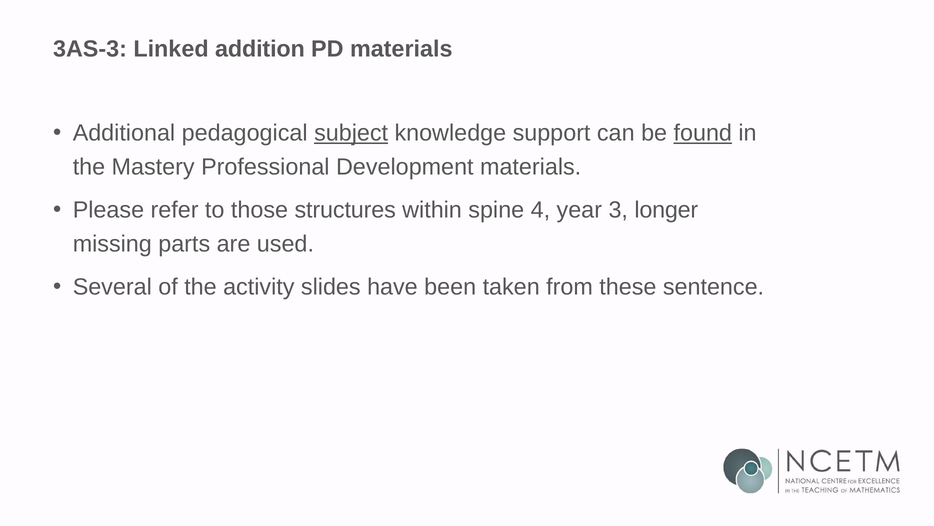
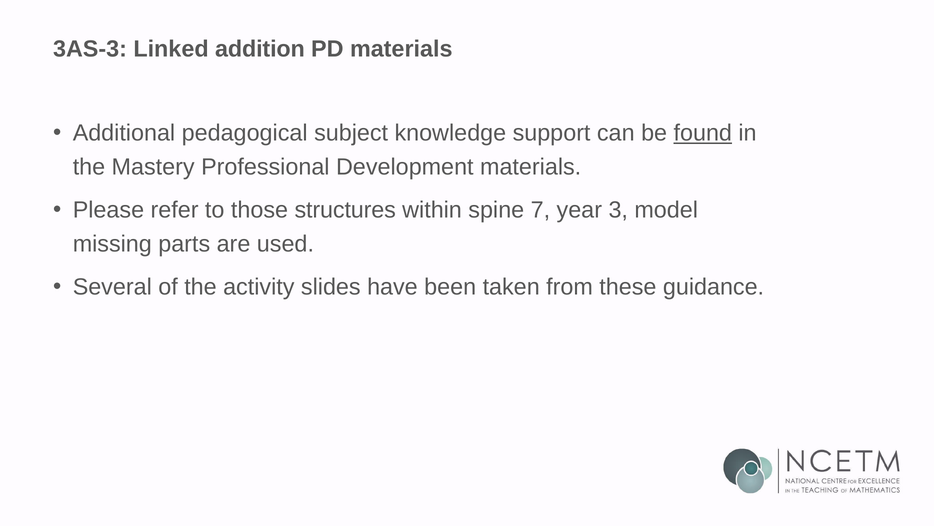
subject underline: present -> none
4: 4 -> 7
longer: longer -> model
sentence: sentence -> guidance
